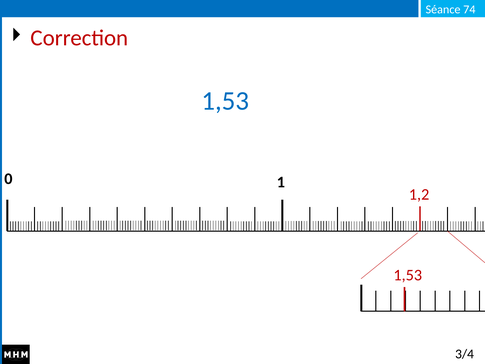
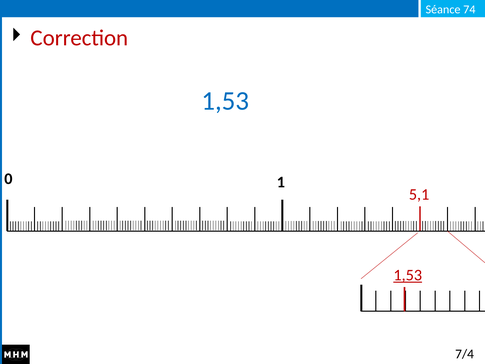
1,2: 1,2 -> 5,1
1,53 at (408, 275) underline: none -> present
3/4: 3/4 -> 7/4
